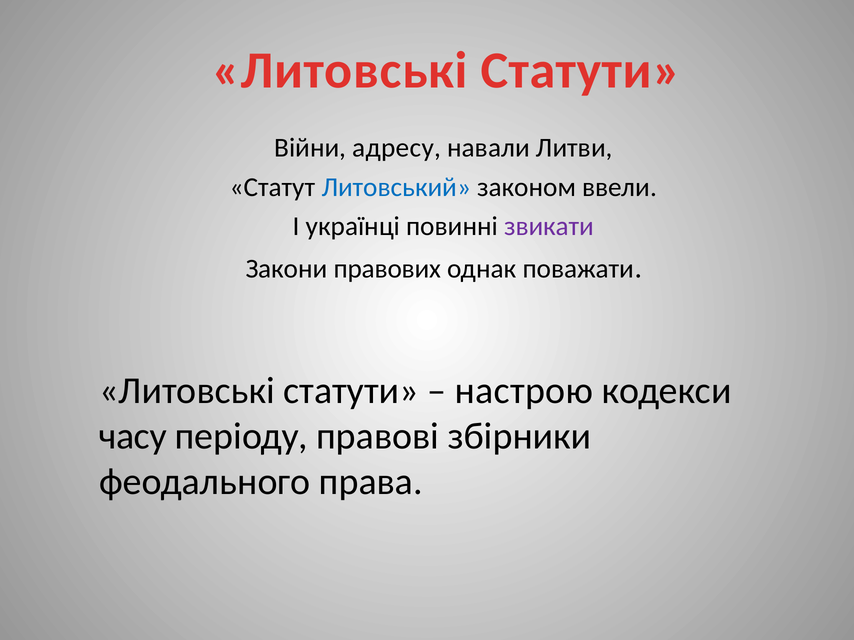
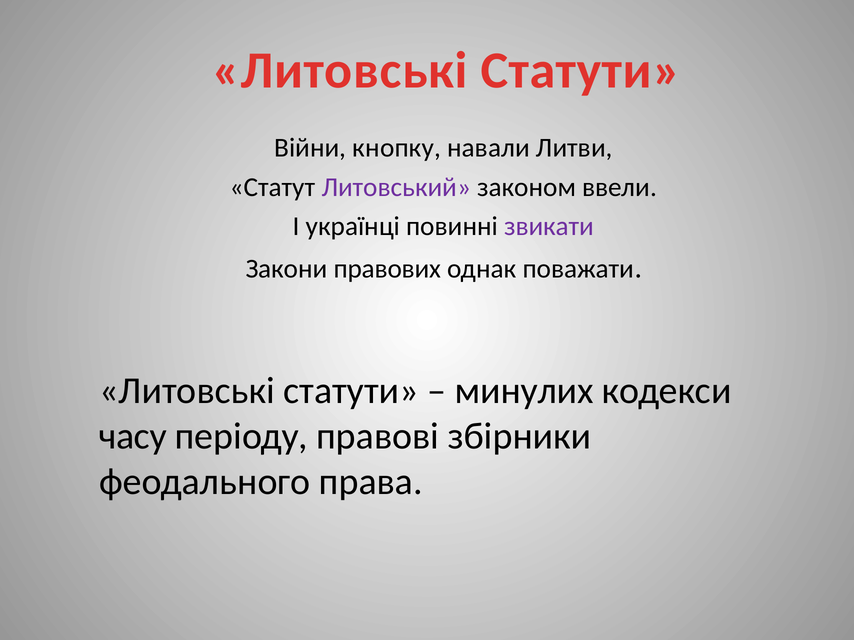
адресу: адресу -> кнопку
Литовський colour: blue -> purple
настрою: настрою -> минулих
